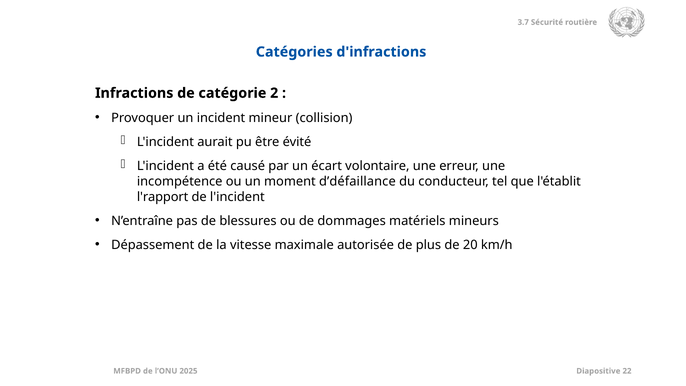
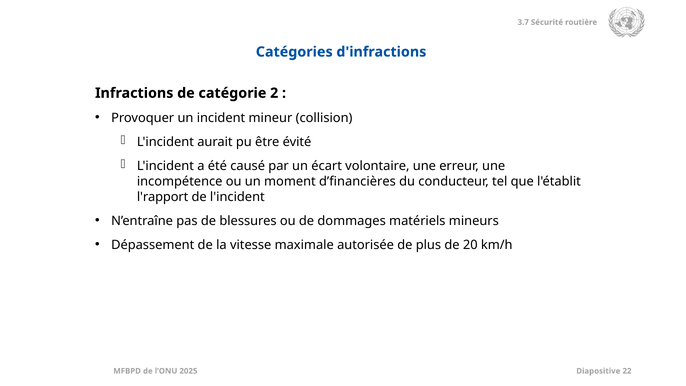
d’défaillance: d’défaillance -> d’financières
